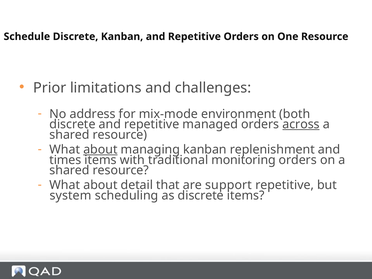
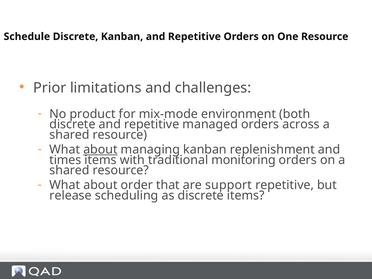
address: address -> product
across underline: present -> none
detail: detail -> order
system: system -> release
